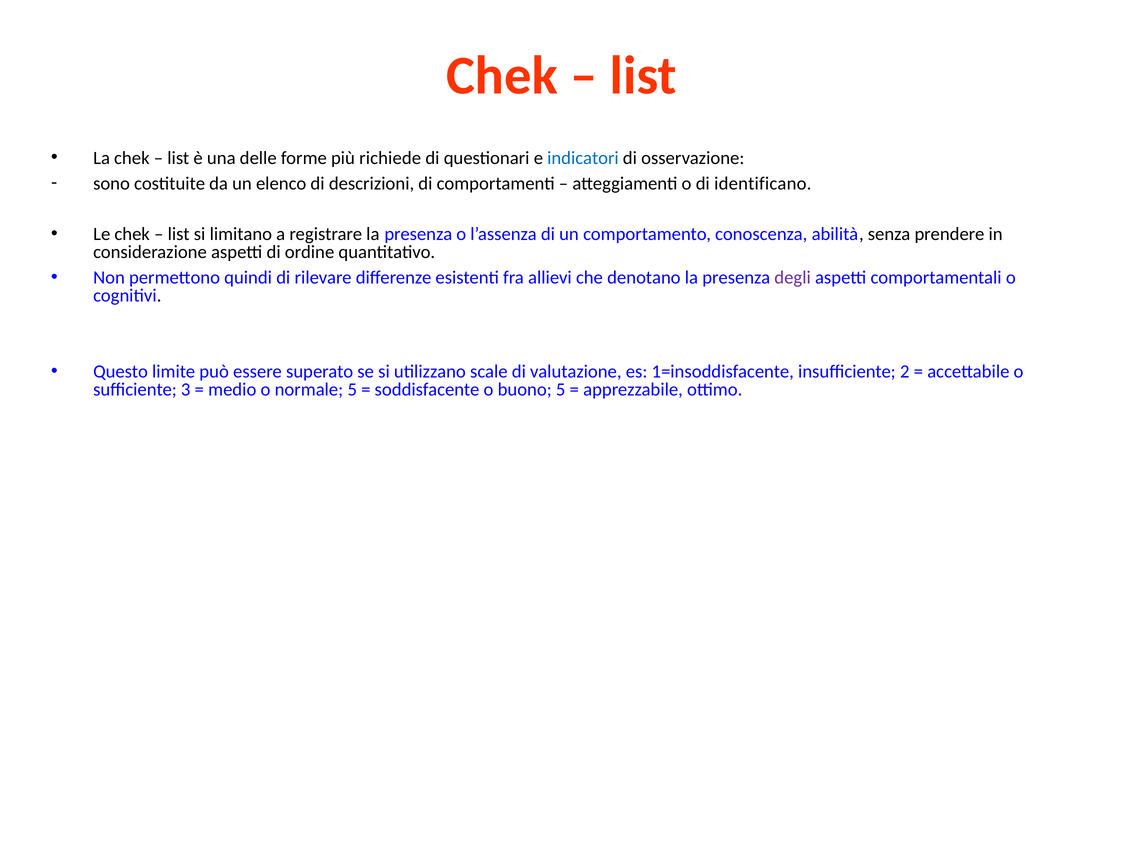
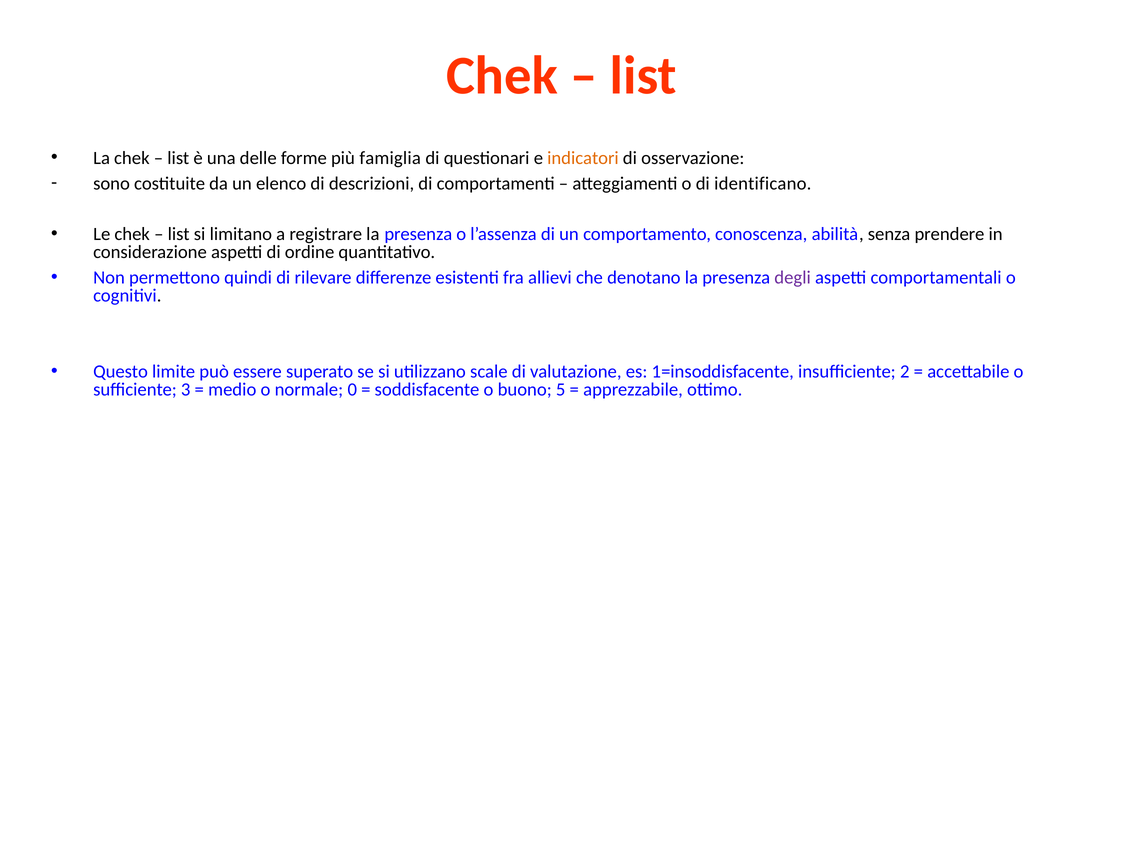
richiede: richiede -> famiglia
indicatori colour: blue -> orange
normale 5: 5 -> 0
